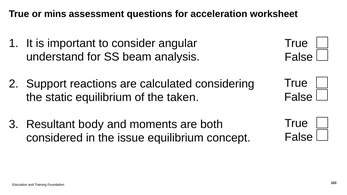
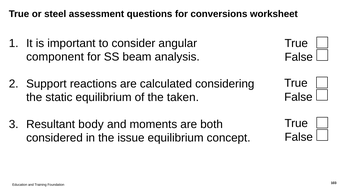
mins: mins -> steel
acceleration: acceleration -> conversions
understand: understand -> component
